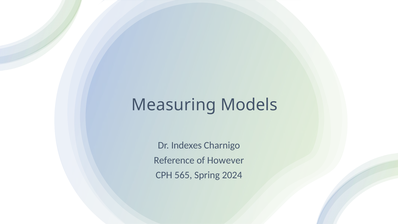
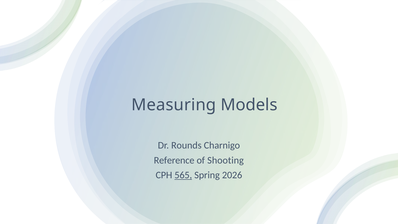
Indexes: Indexes -> Rounds
However: However -> Shooting
565 underline: none -> present
2024: 2024 -> 2026
